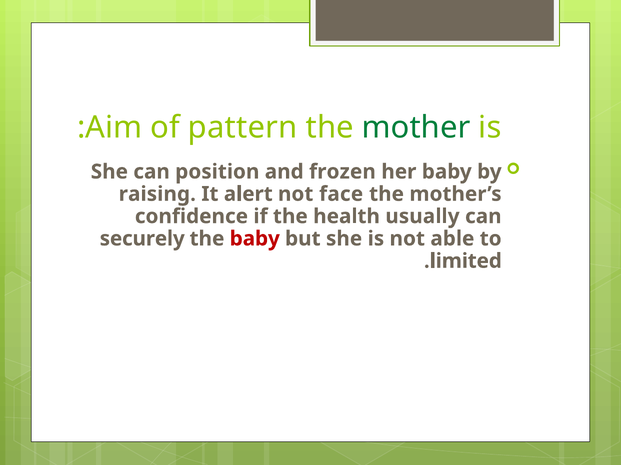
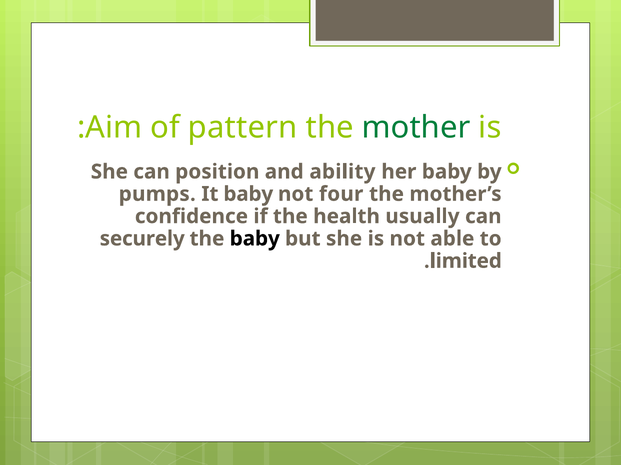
frozen: frozen -> ability
raising: raising -> pumps
It alert: alert -> baby
face: face -> four
baby at (255, 239) colour: red -> black
